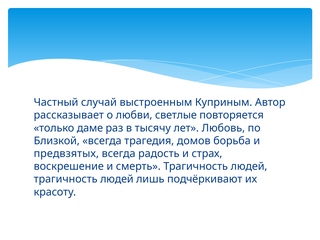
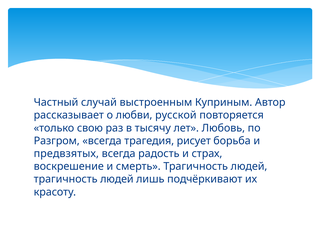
светлые: светлые -> русской
даме: даме -> свою
Близкой: Близкой -> Разгром
домов: домов -> рисует
